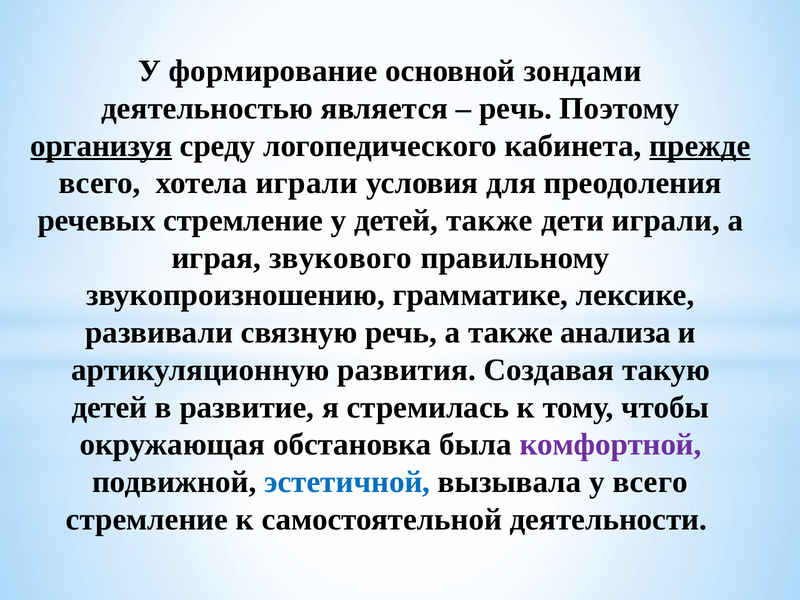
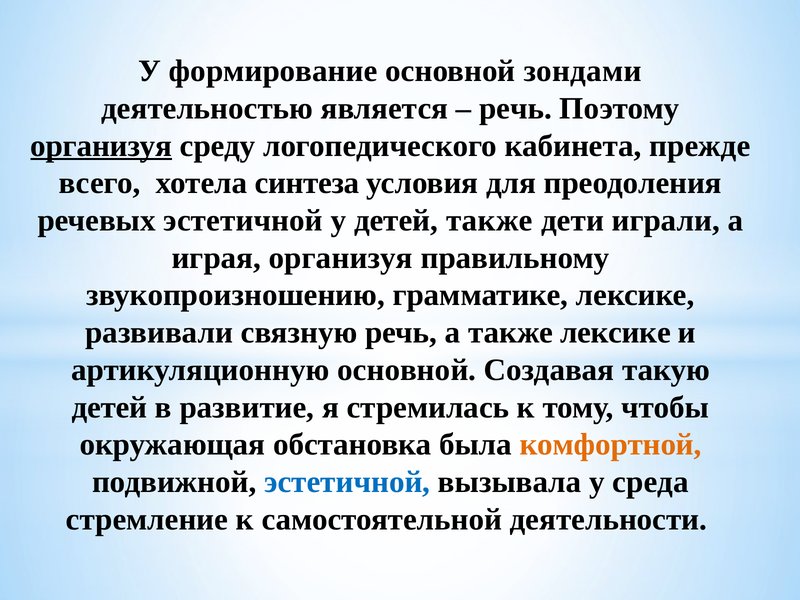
прежде underline: present -> none
хотела играли: играли -> синтеза
речевых стремление: стремление -> эстетичной
играя звукового: звукового -> организуя
также анализа: анализа -> лексике
артикуляционную развития: развития -> основной
комфортной colour: purple -> orange
у всего: всего -> среда
